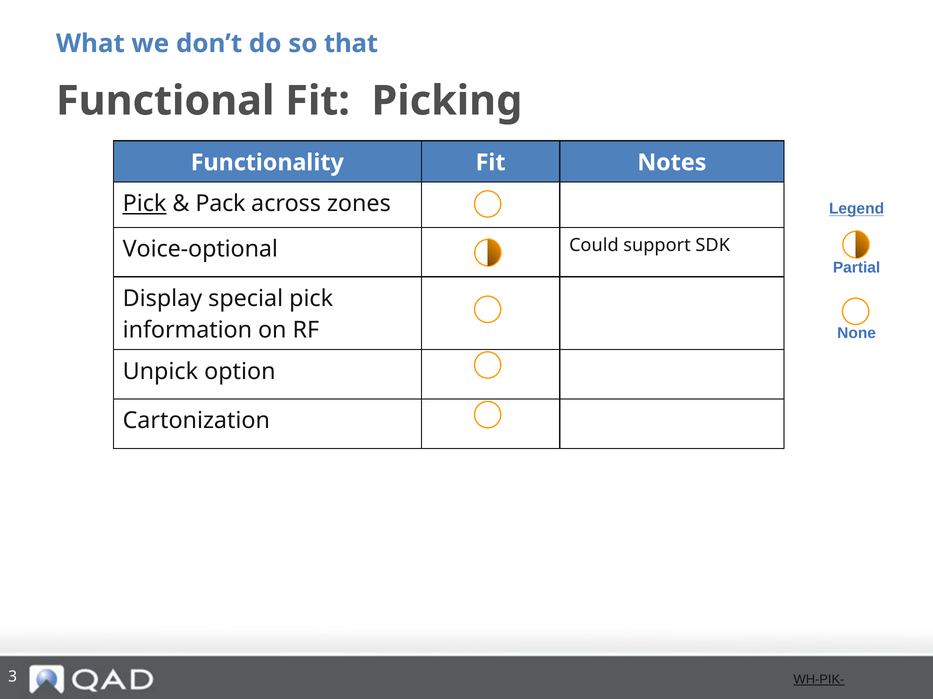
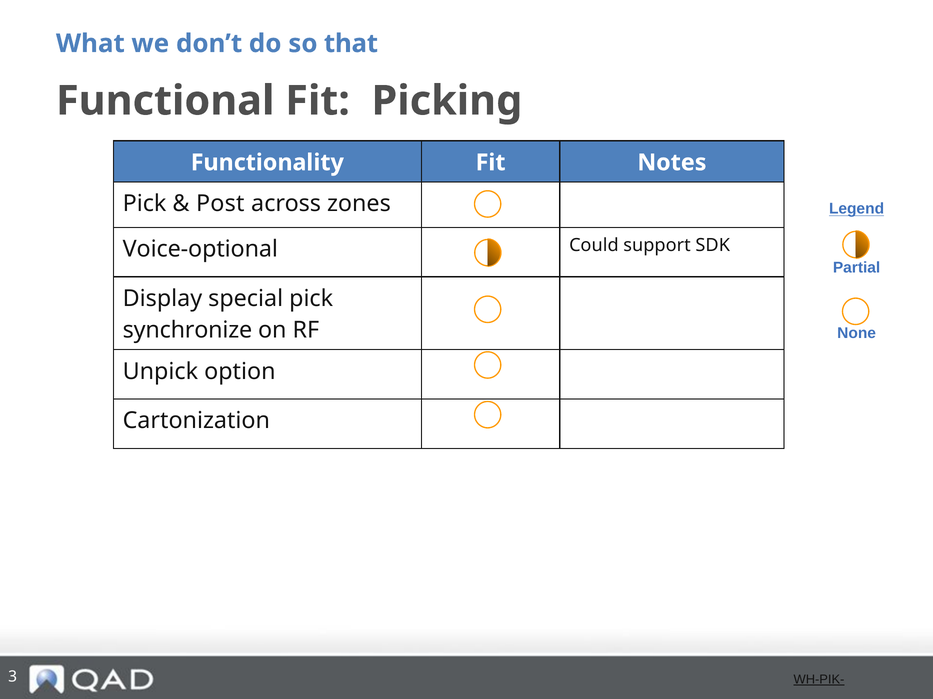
Pick at (145, 204) underline: present -> none
Pack: Pack -> Post
information: information -> synchronize
